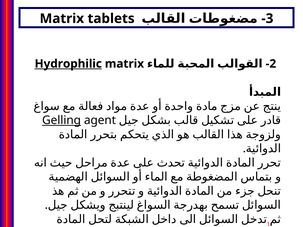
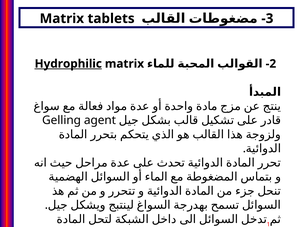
Gelling underline: present -> none
